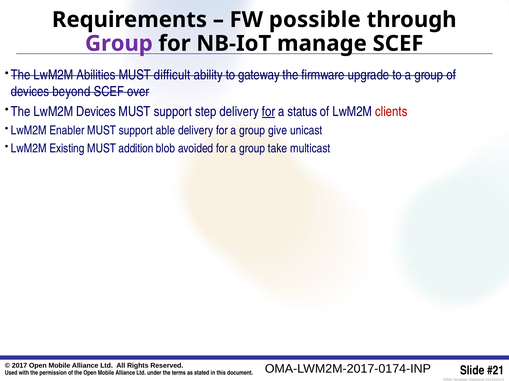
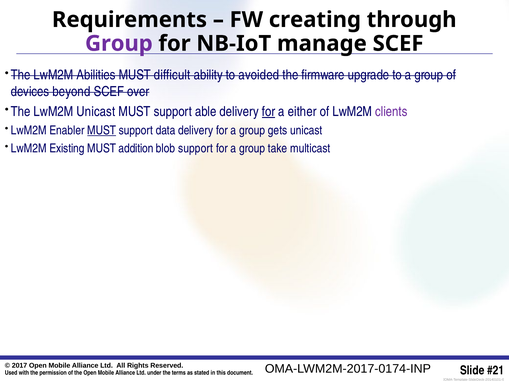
possible: possible -> creating
gateway: gateway -> avoided
LwM2M Devices: Devices -> Unicast
step: step -> able
status: status -> either
clients colour: red -> purple
MUST at (102, 131) underline: none -> present
able: able -> data
give: give -> gets
blob avoided: avoided -> support
